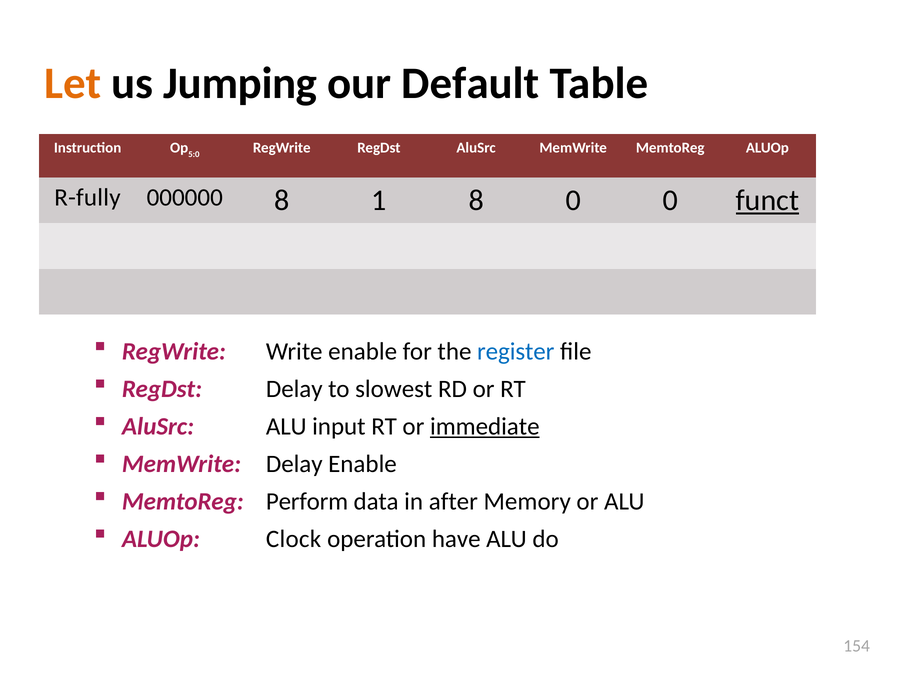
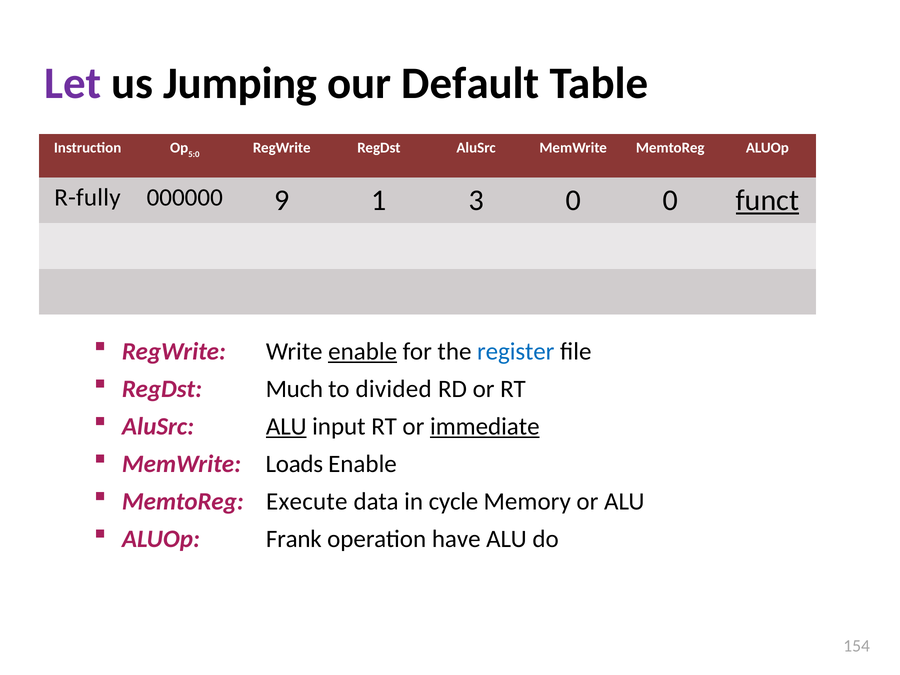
Let colour: orange -> purple
000000 8: 8 -> 9
1 8: 8 -> 3
enable at (363, 351) underline: none -> present
RegDst Delay: Delay -> Much
slowest: slowest -> divided
ALU at (286, 426) underline: none -> present
MemWrite Delay: Delay -> Loads
Perform: Perform -> Execute
after: after -> cycle
Clock: Clock -> Frank
